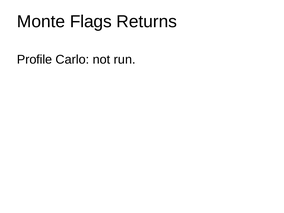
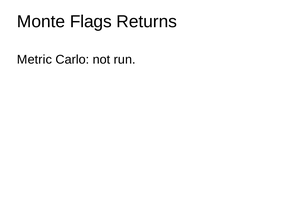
Profile: Profile -> Metric
